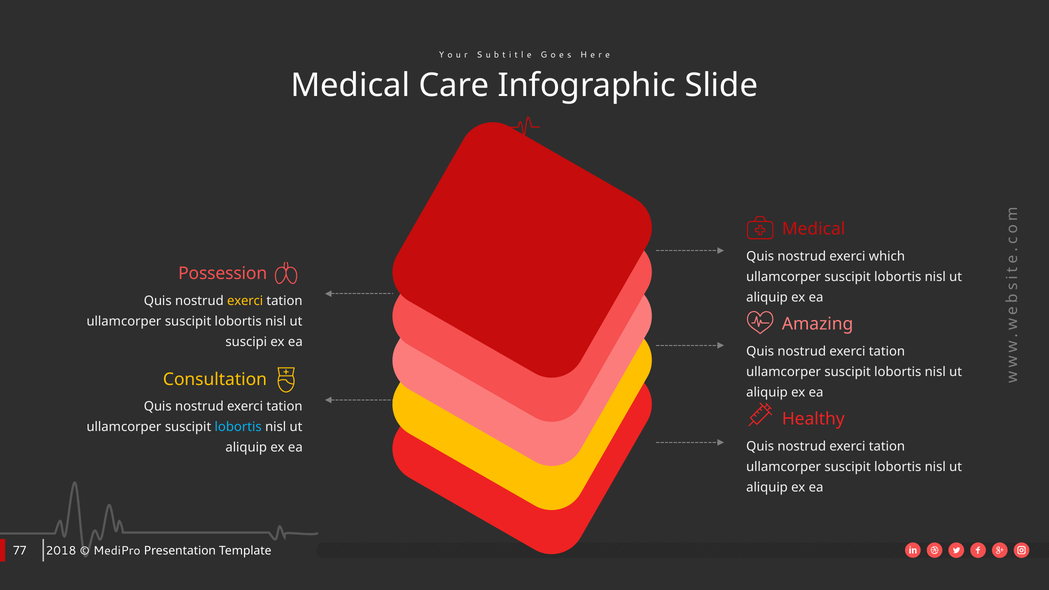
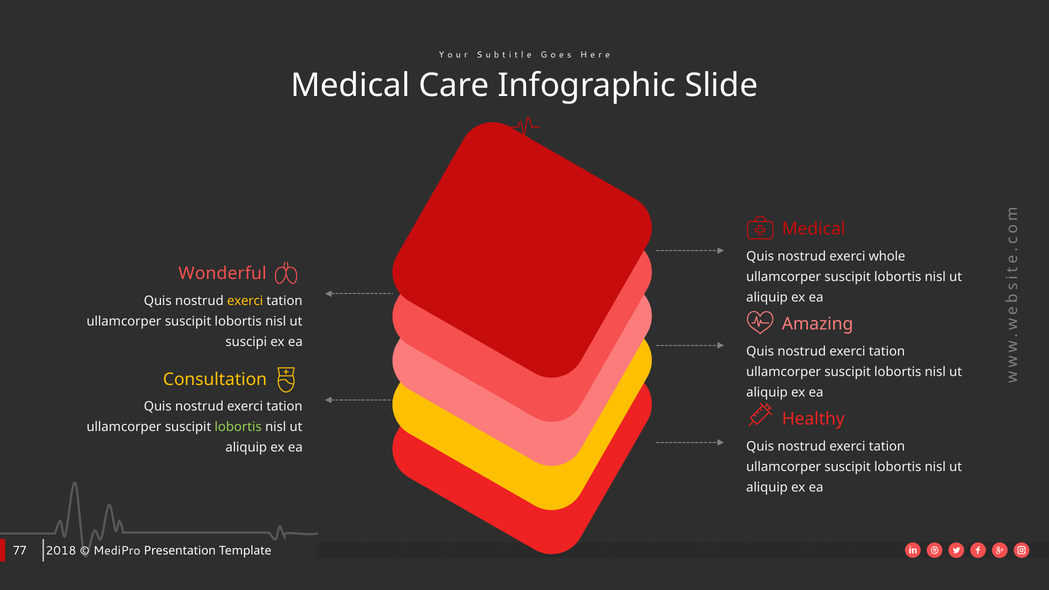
which: which -> whole
Possession: Possession -> Wonderful
lobortis at (238, 427) colour: light blue -> light green
